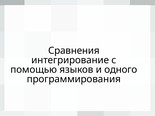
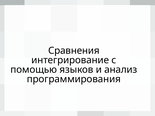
одного: одного -> анализ
